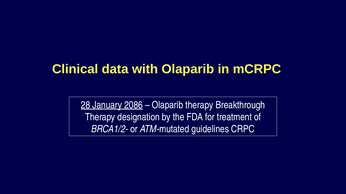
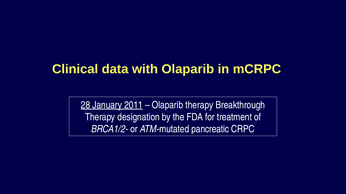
2086: 2086 -> 2011
guidelines: guidelines -> pancreatic
